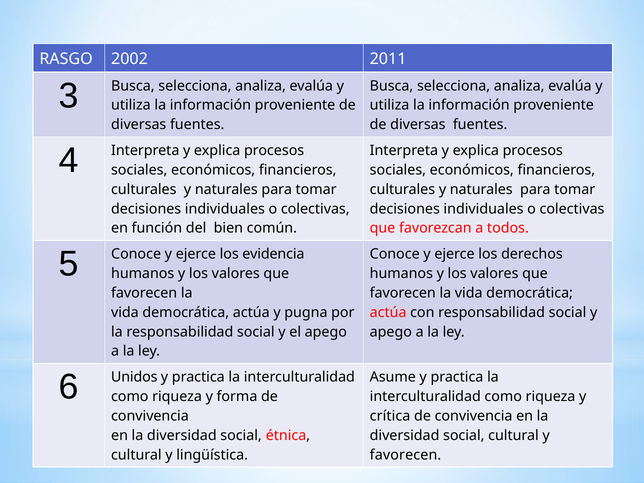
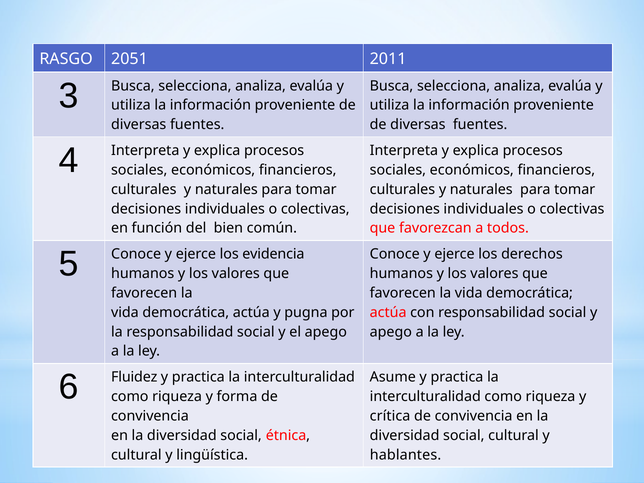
2002: 2002 -> 2051
Unidos: Unidos -> Fluidez
favorecen at (406, 455): favorecen -> hablantes
